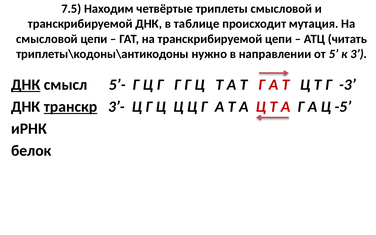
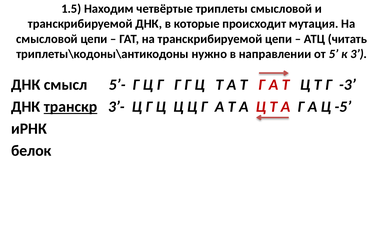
7.5: 7.5 -> 1.5
таблице: таблице -> которые
ДНК at (26, 85) underline: present -> none
